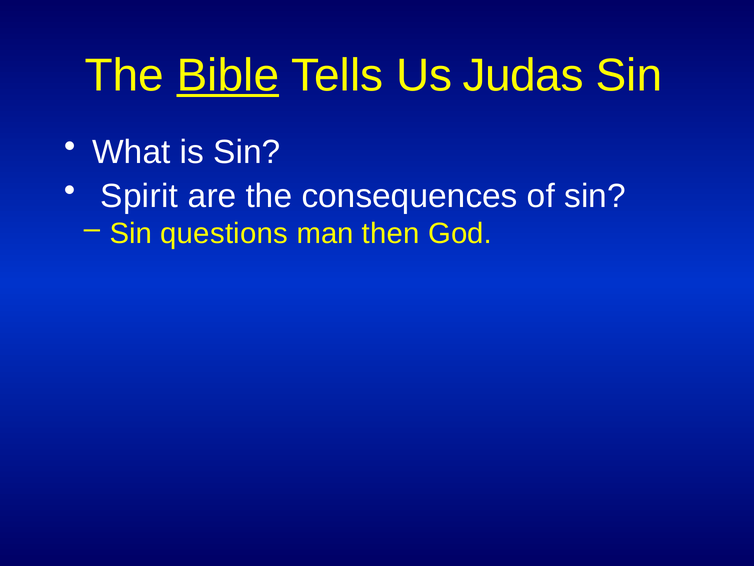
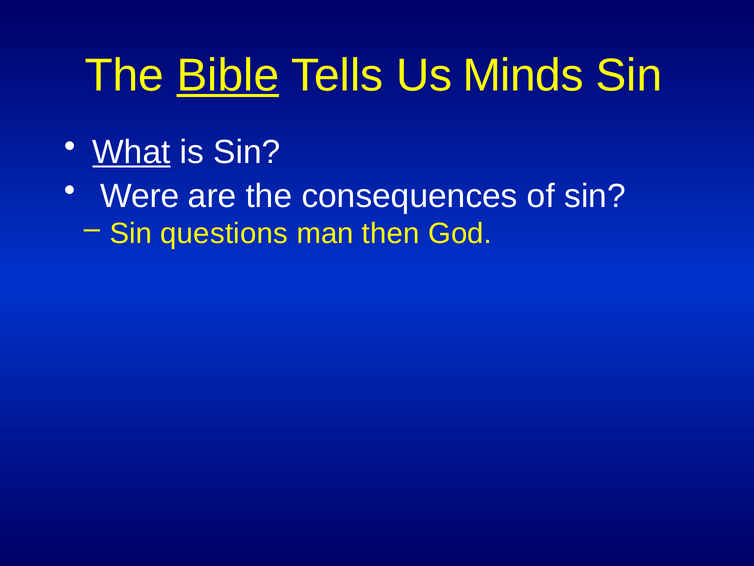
Judas: Judas -> Minds
What underline: none -> present
Spirit: Spirit -> Were
